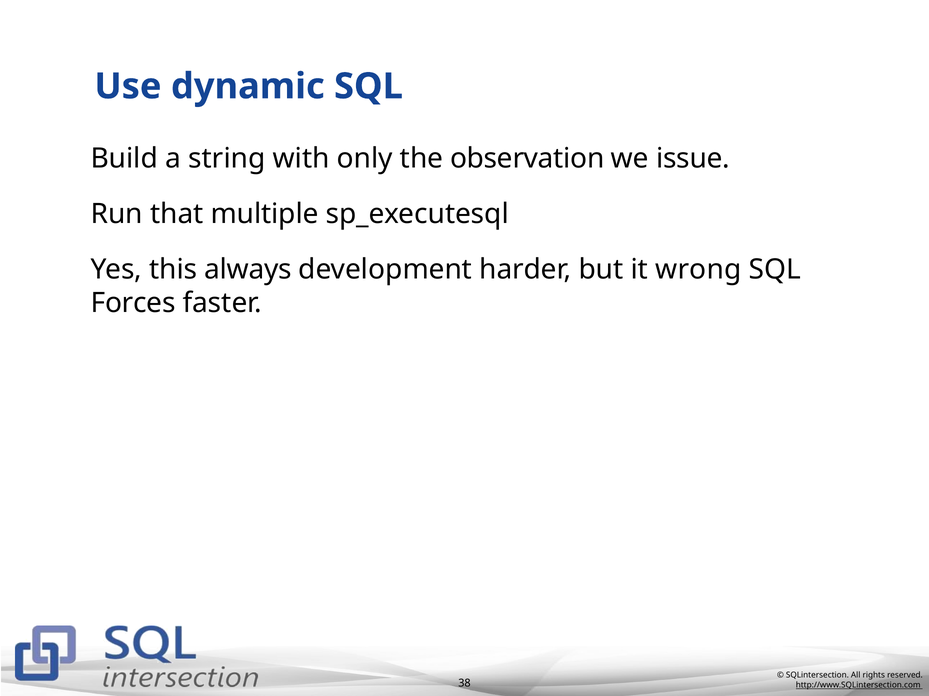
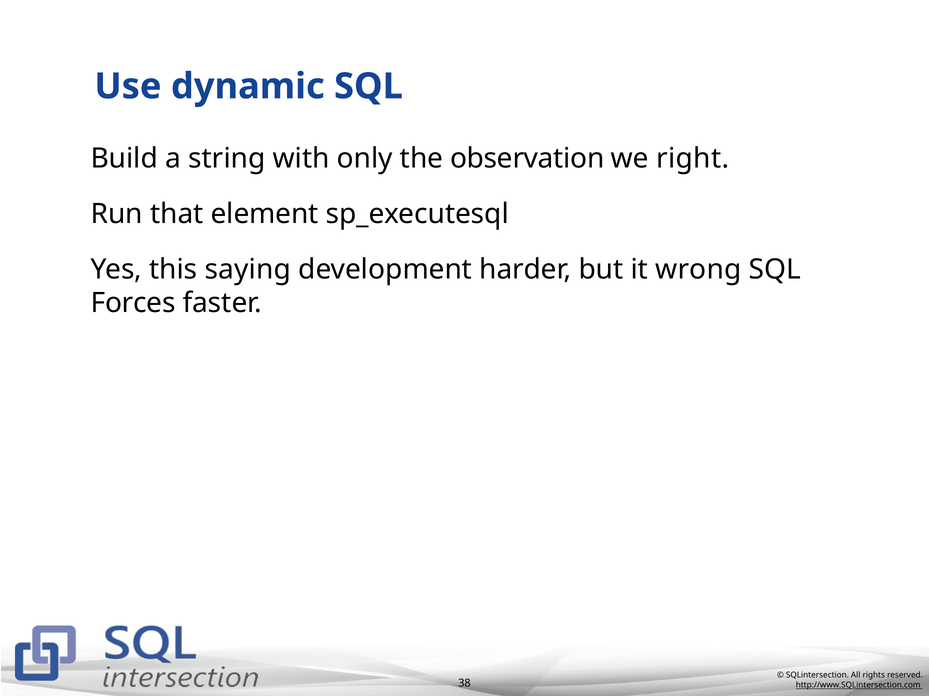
issue: issue -> right
multiple: multiple -> element
always: always -> saying
